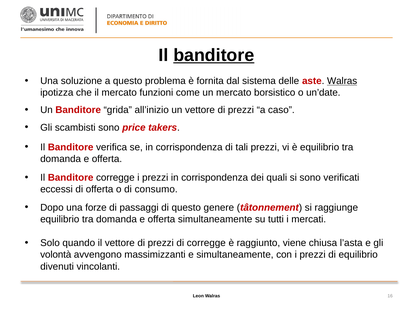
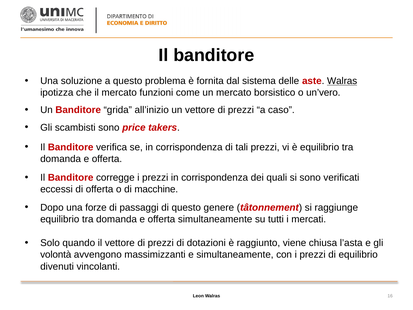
banditore at (214, 55) underline: present -> none
un’date: un’date -> un’vero
consumo: consumo -> macchine
di corregge: corregge -> dotazioni
